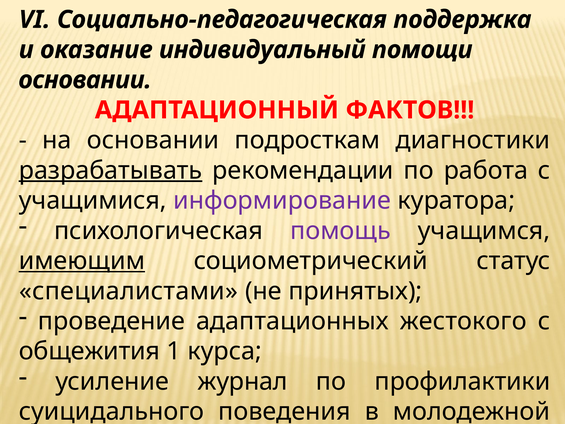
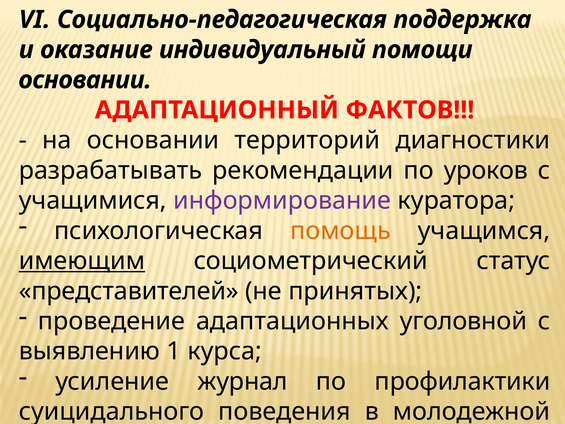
подросткам: подросткам -> территорий
разрабатывать underline: present -> none
работа: работа -> уроков
помощь colour: purple -> orange
специалистами: специалистами -> представителей
жестокого: жестокого -> уголовной
общежития: общежития -> выявлению
